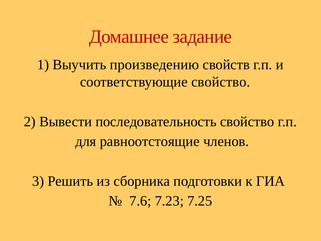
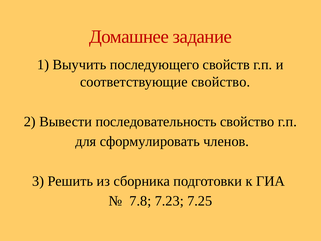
произведению: произведению -> последующего
равноотстоящие: равноотстоящие -> сформулировать
7.6: 7.6 -> 7.8
